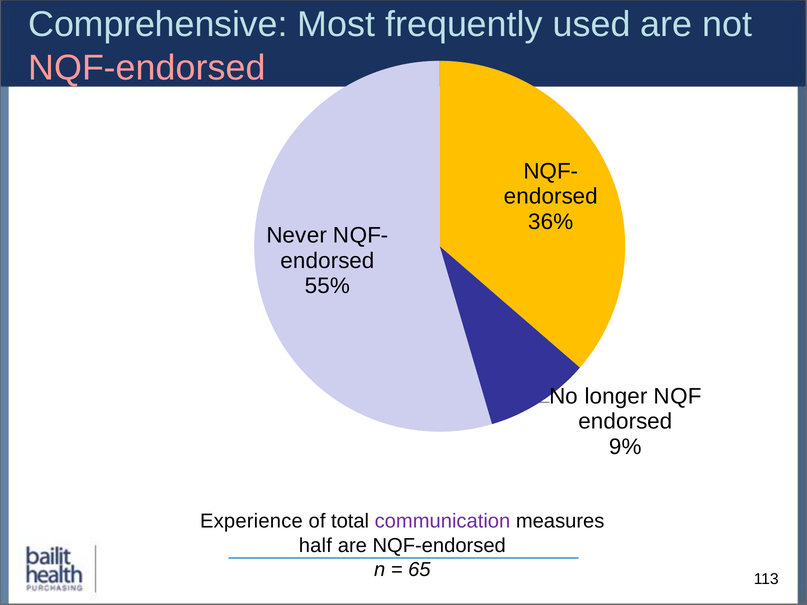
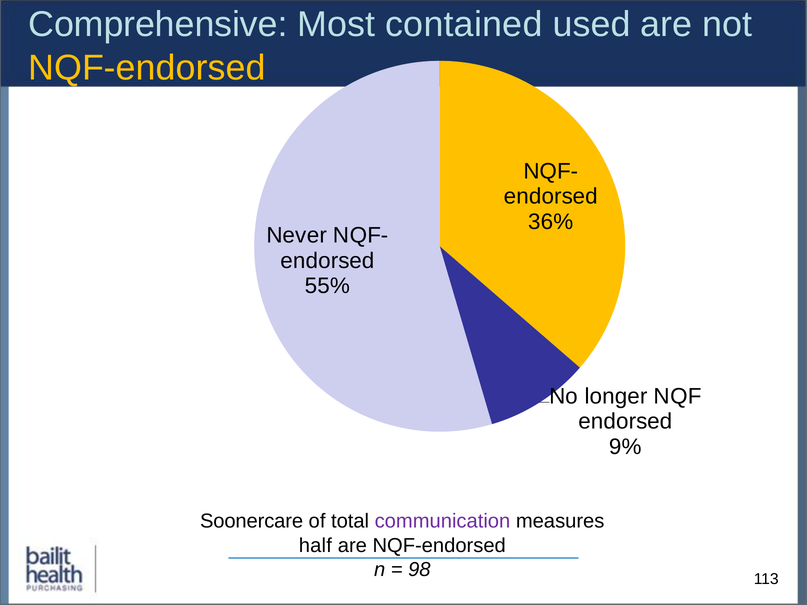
frequently: frequently -> contained
NQF-endorsed at (147, 68) colour: pink -> yellow
Experience: Experience -> Soonercare
65: 65 -> 98
